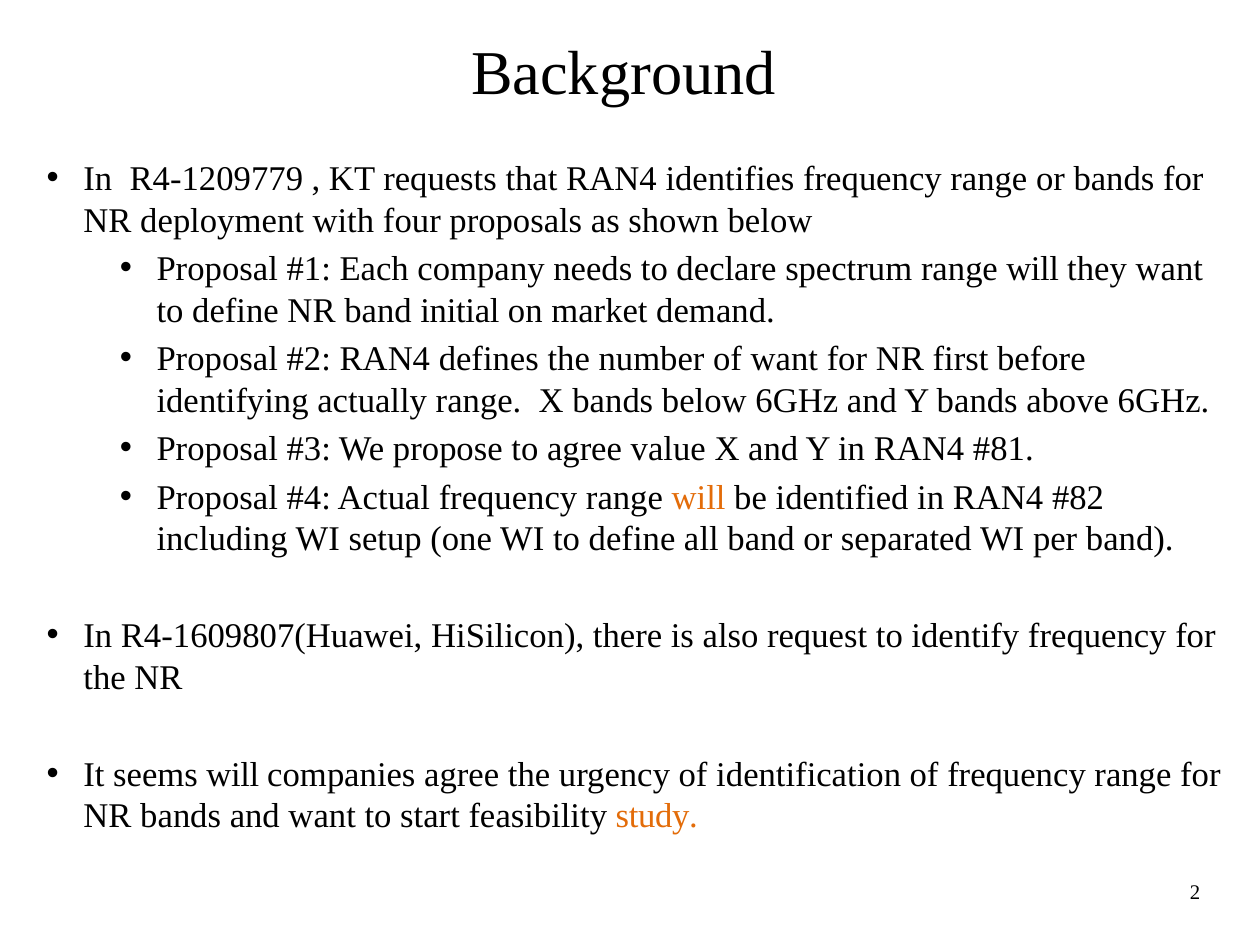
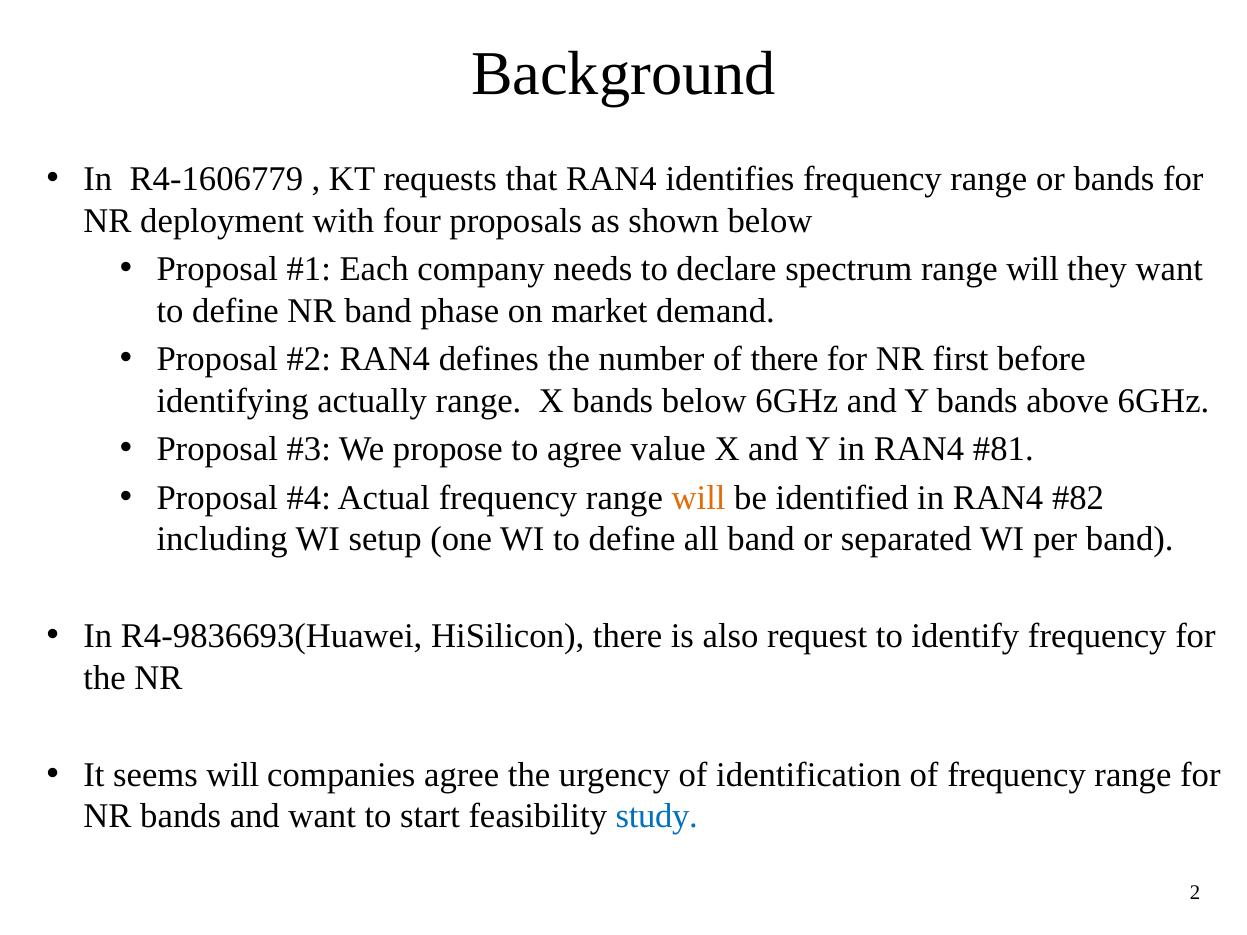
R4-1209779: R4-1209779 -> R4-1606779
initial: initial -> phase
of want: want -> there
R4-1609807(Huawei: R4-1609807(Huawei -> R4-9836693(Huawei
study colour: orange -> blue
